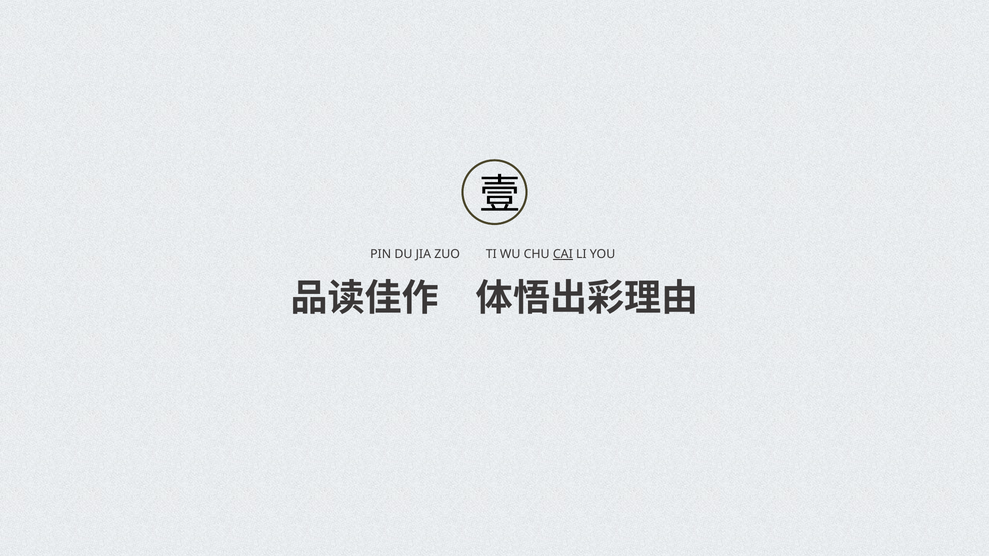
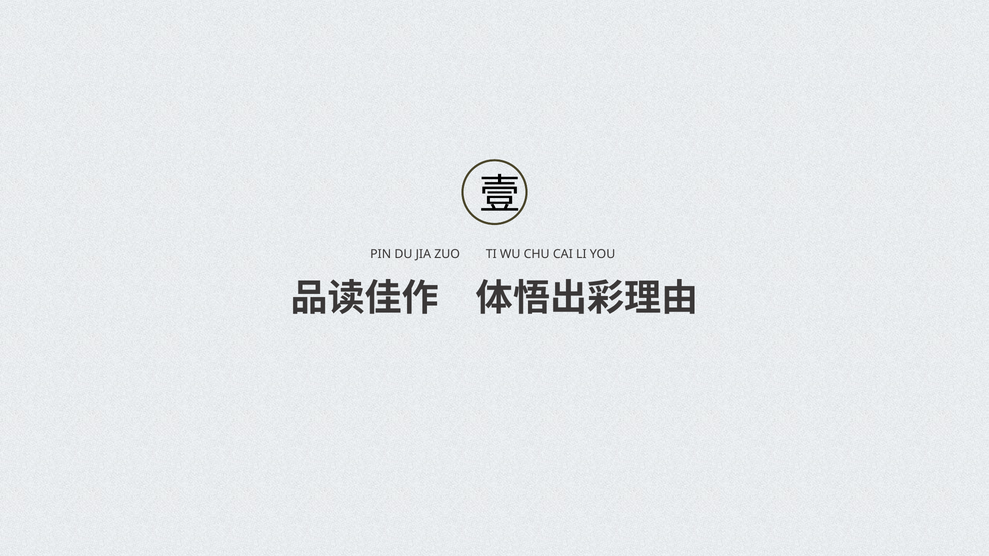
CAI underline: present -> none
